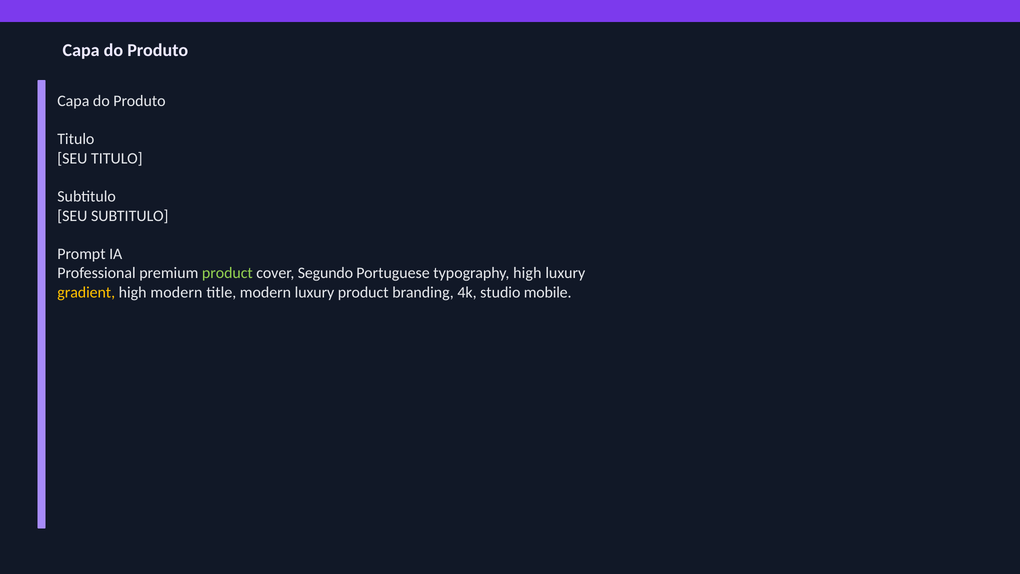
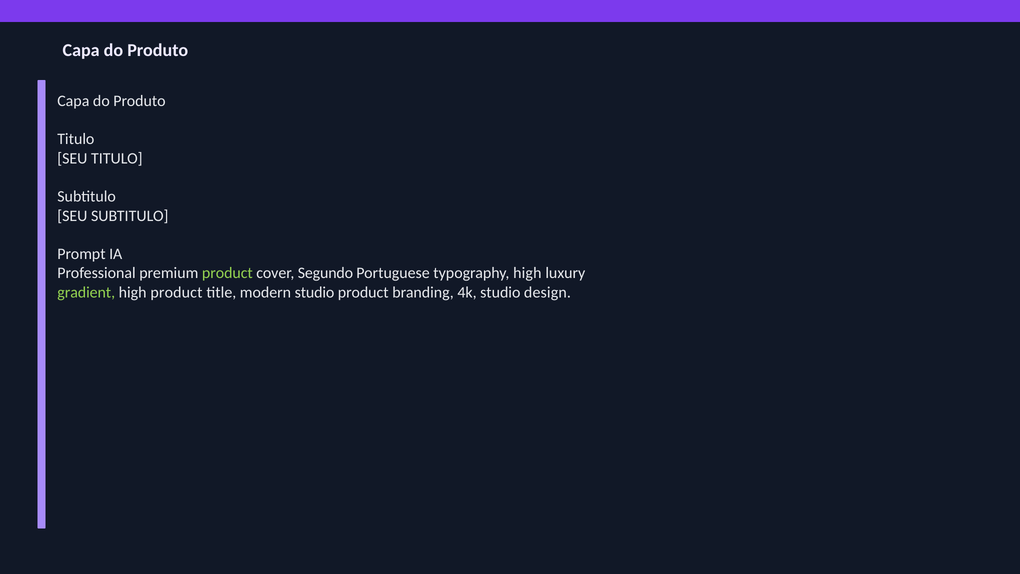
gradient colour: yellow -> light green
high modern: modern -> product
modern luxury: luxury -> studio
mobile: mobile -> design
